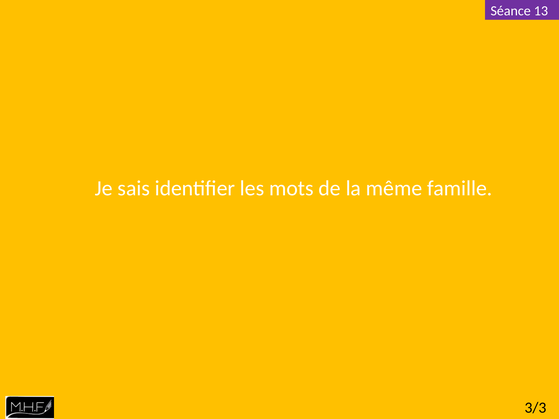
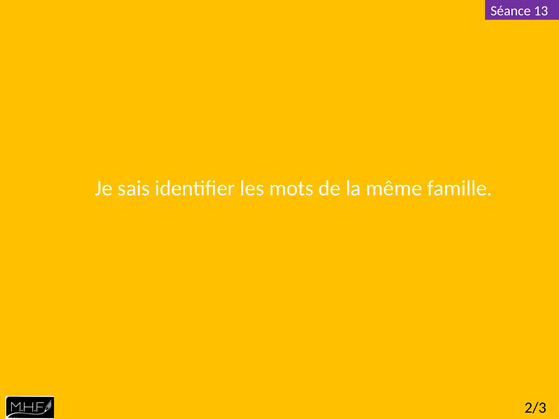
3/3: 3/3 -> 2/3
